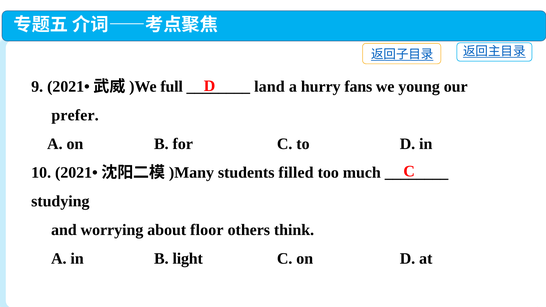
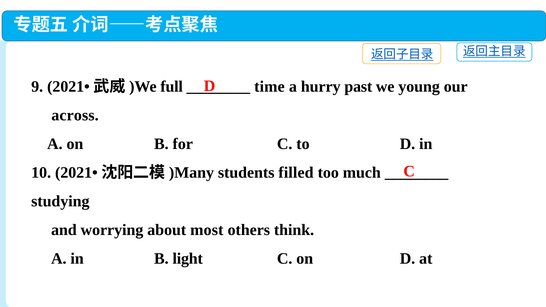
land: land -> time
fans: fans -> past
prefer: prefer -> across
floor: floor -> most
